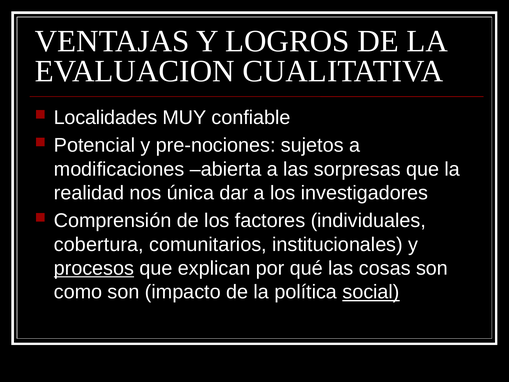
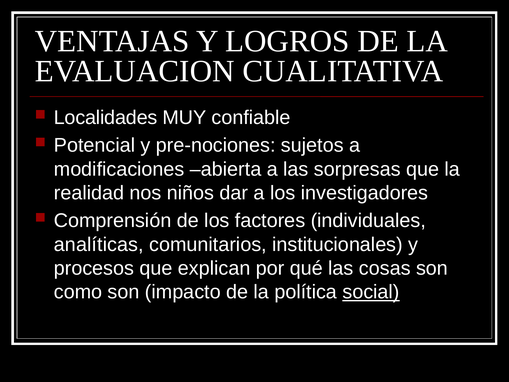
única: única -> niños
cobertura: cobertura -> analíticas
procesos underline: present -> none
